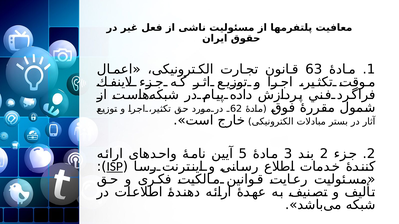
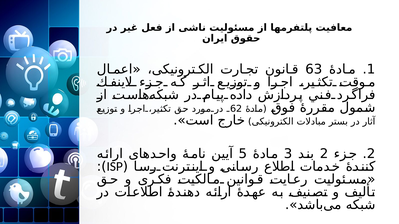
ISP underline: present -> none
